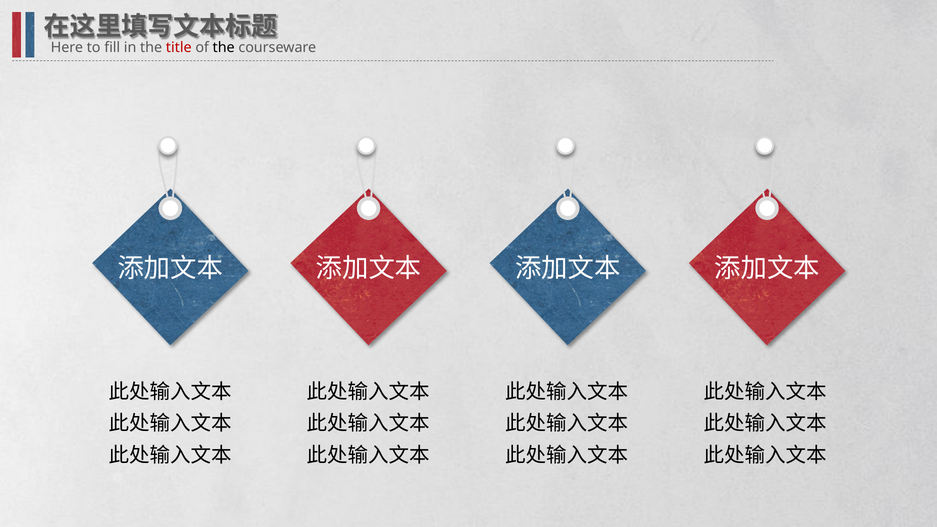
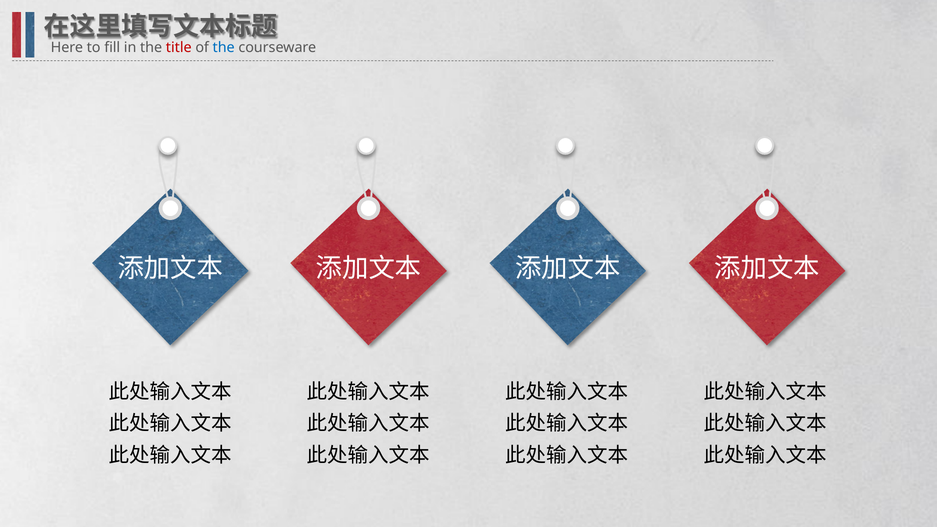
the at (224, 47) colour: black -> blue
